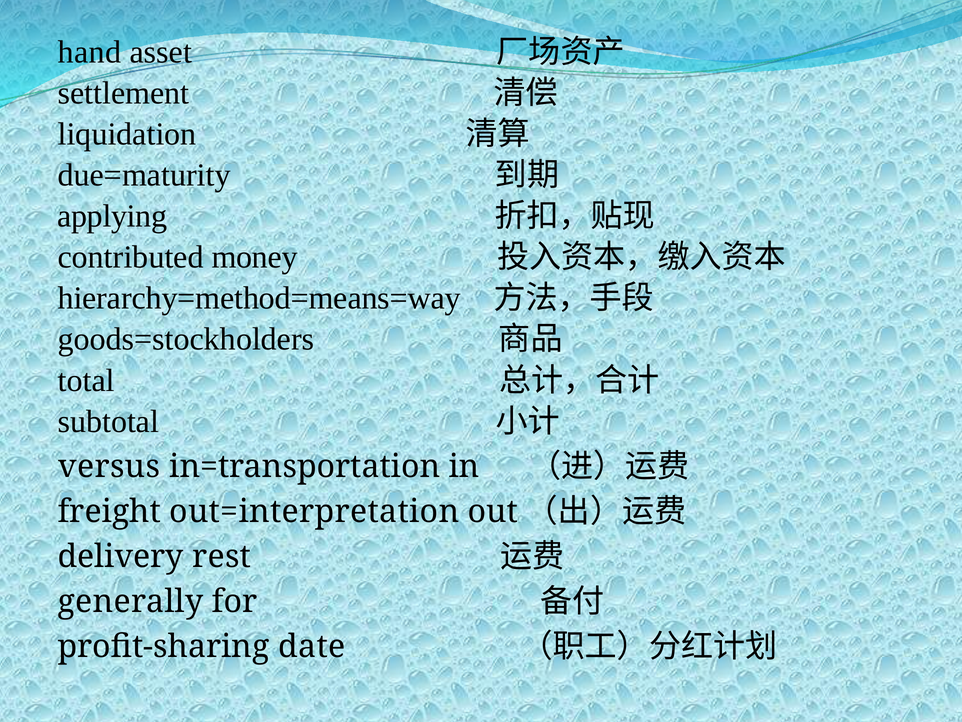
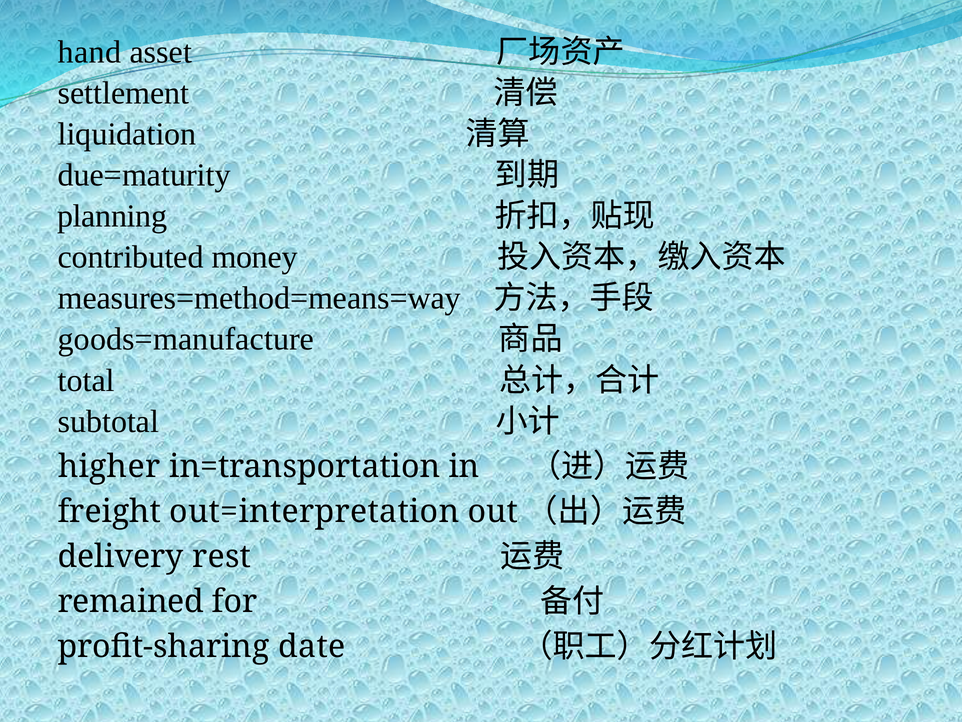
applying: applying -> planning
hierarchy=method=means=way: hierarchy=method=means=way -> measures=method=means=way
goods=stockholders: goods=stockholders -> goods=manufacture
versus: versus -> higher
generally: generally -> remained
